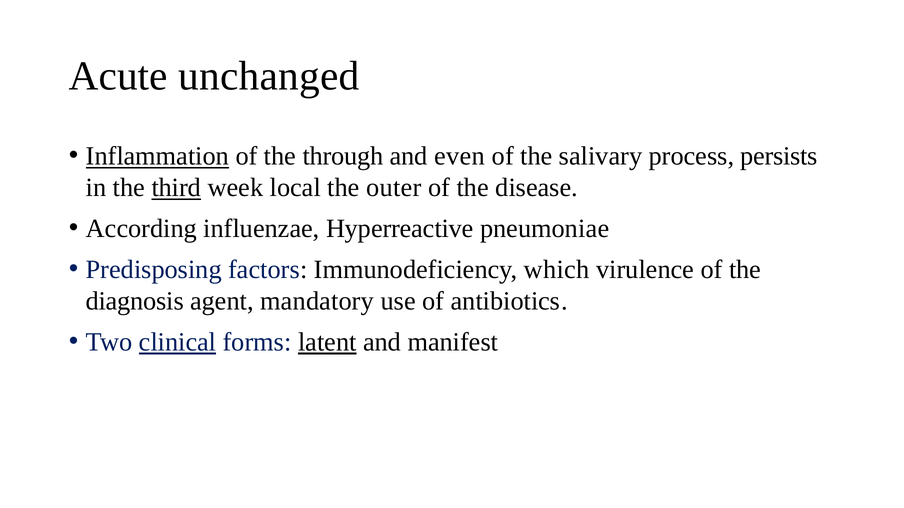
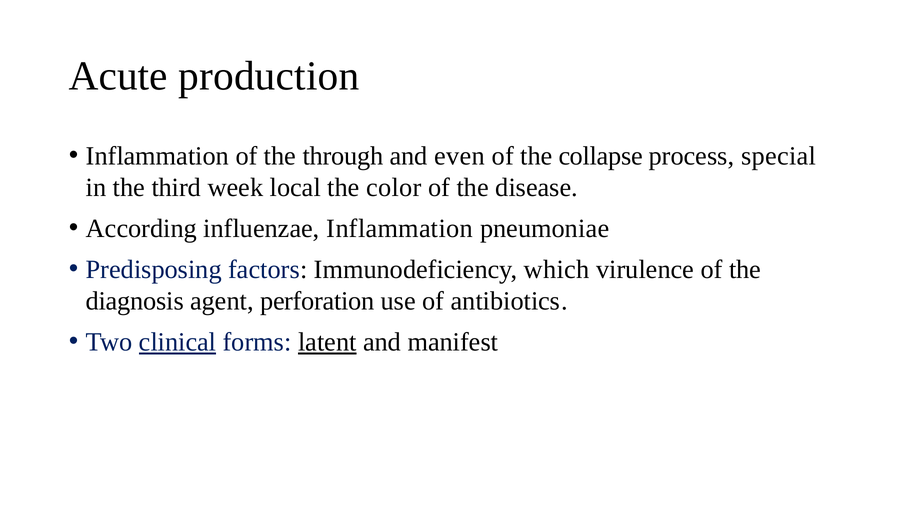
unchanged: unchanged -> production
Inflammation at (157, 156) underline: present -> none
salivary: salivary -> collapse
persists: persists -> special
third underline: present -> none
outer: outer -> color
influenzae Hyperreactive: Hyperreactive -> Inflammation
mandatory: mandatory -> perforation
